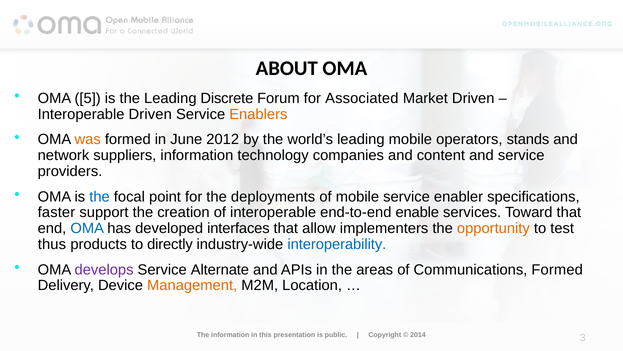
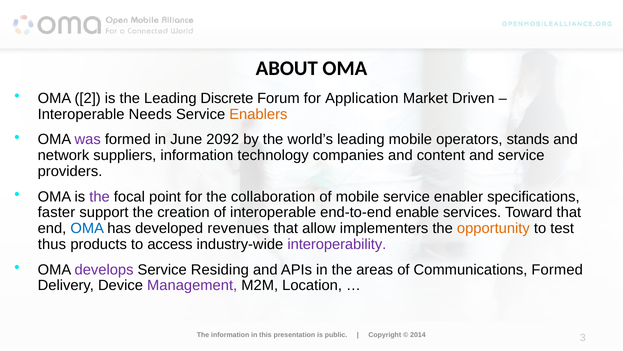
5: 5 -> 2
Associated: Associated -> Application
Interoperable Driven: Driven -> Needs
was colour: orange -> purple
2012: 2012 -> 2092
the at (100, 196) colour: blue -> purple
deployments: deployments -> collaboration
interfaces: interfaces -> revenues
directly: directly -> access
interoperability colour: blue -> purple
Alternate: Alternate -> Residing
Management colour: orange -> purple
